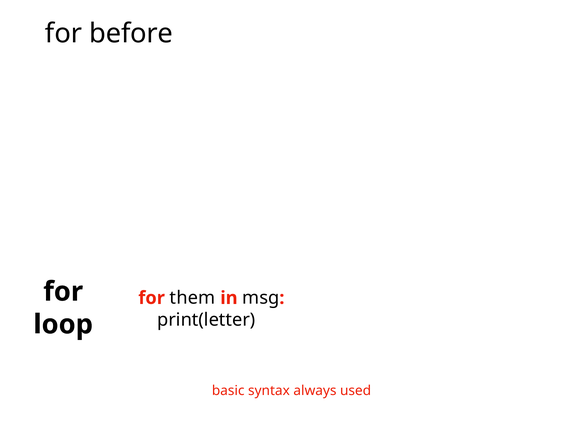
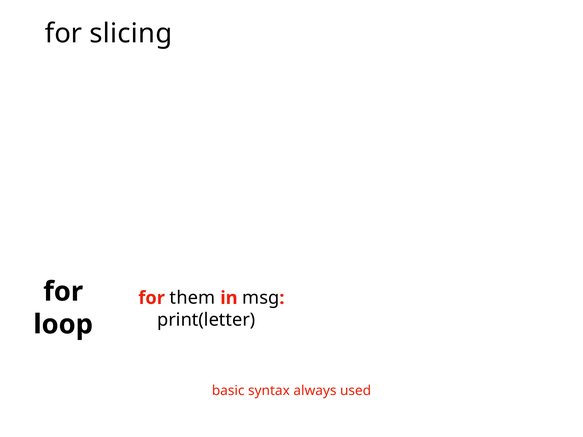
before: before -> slicing
